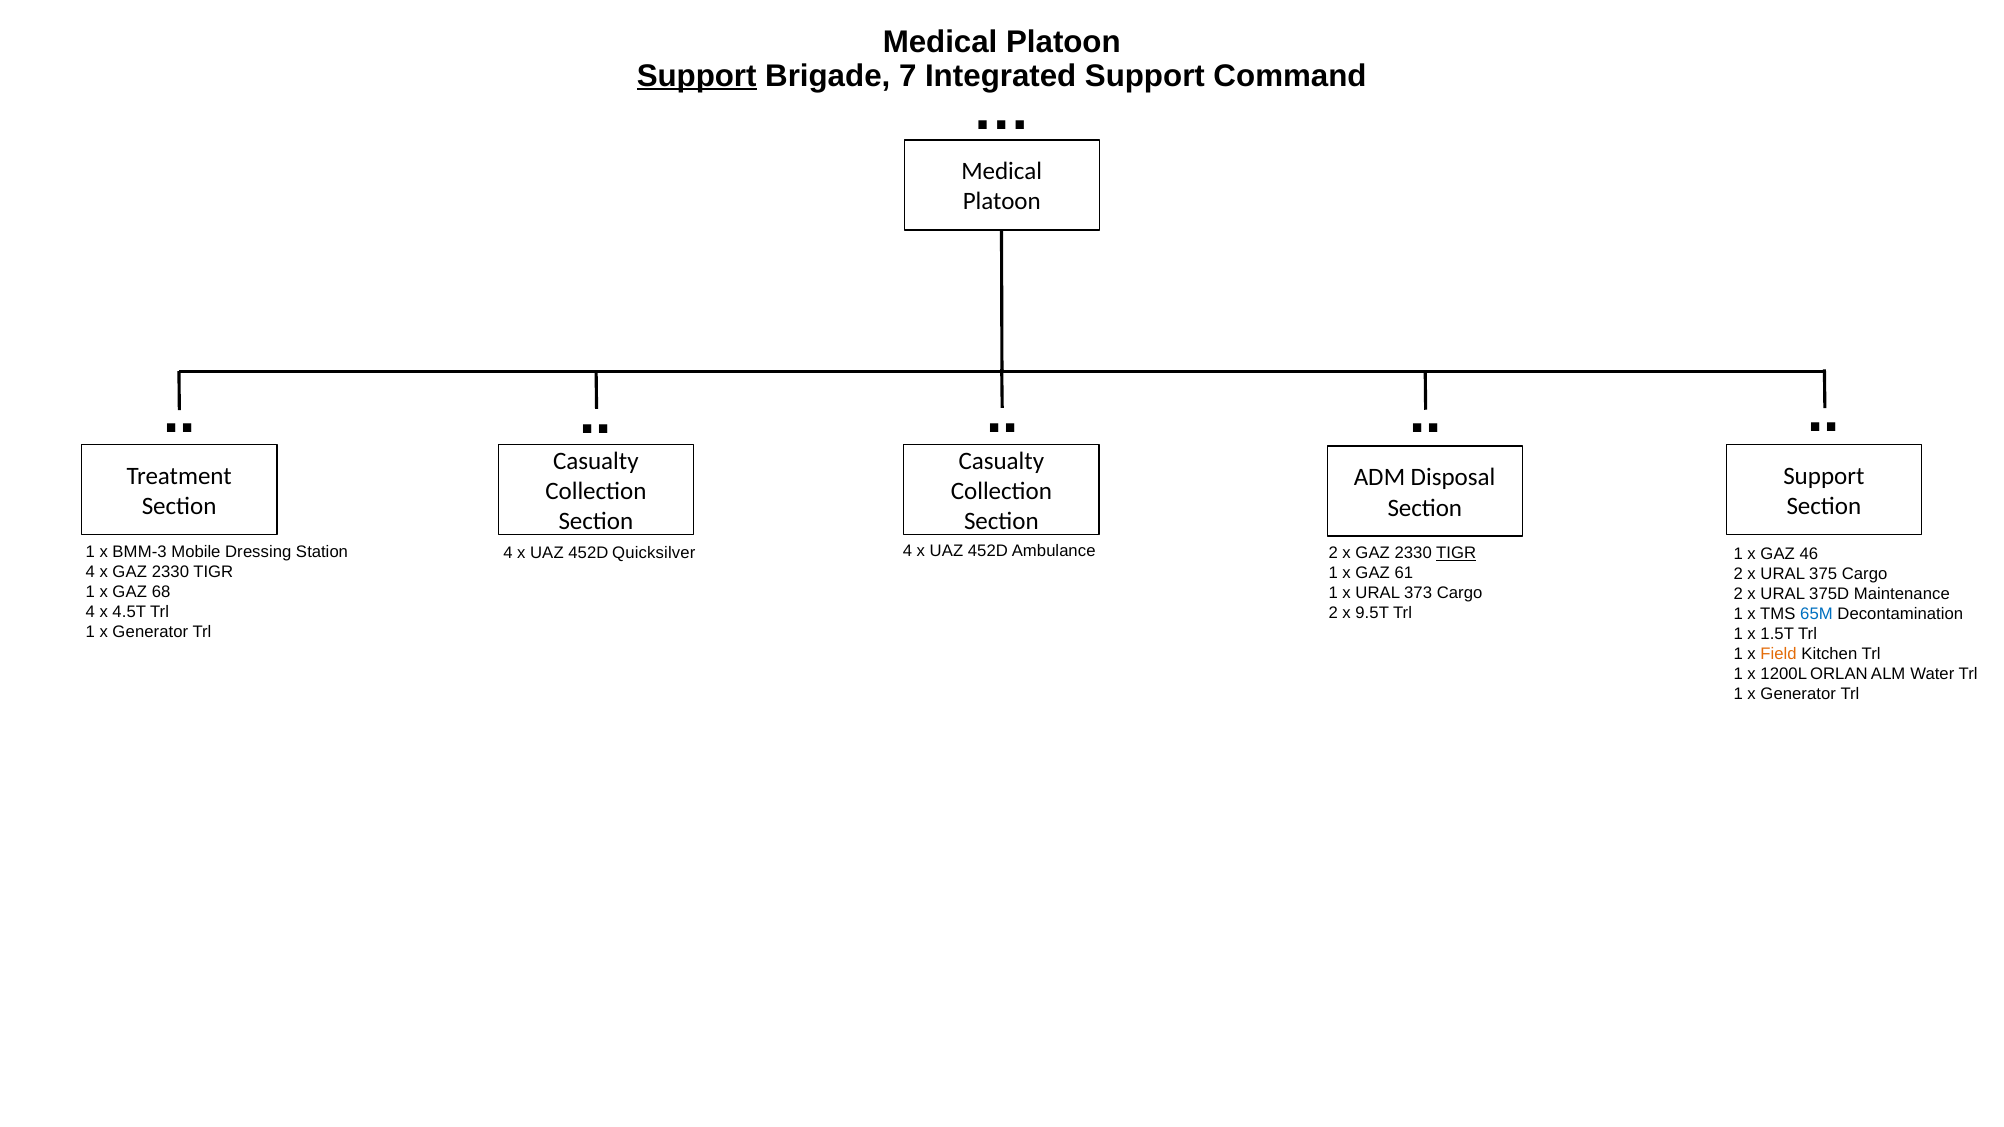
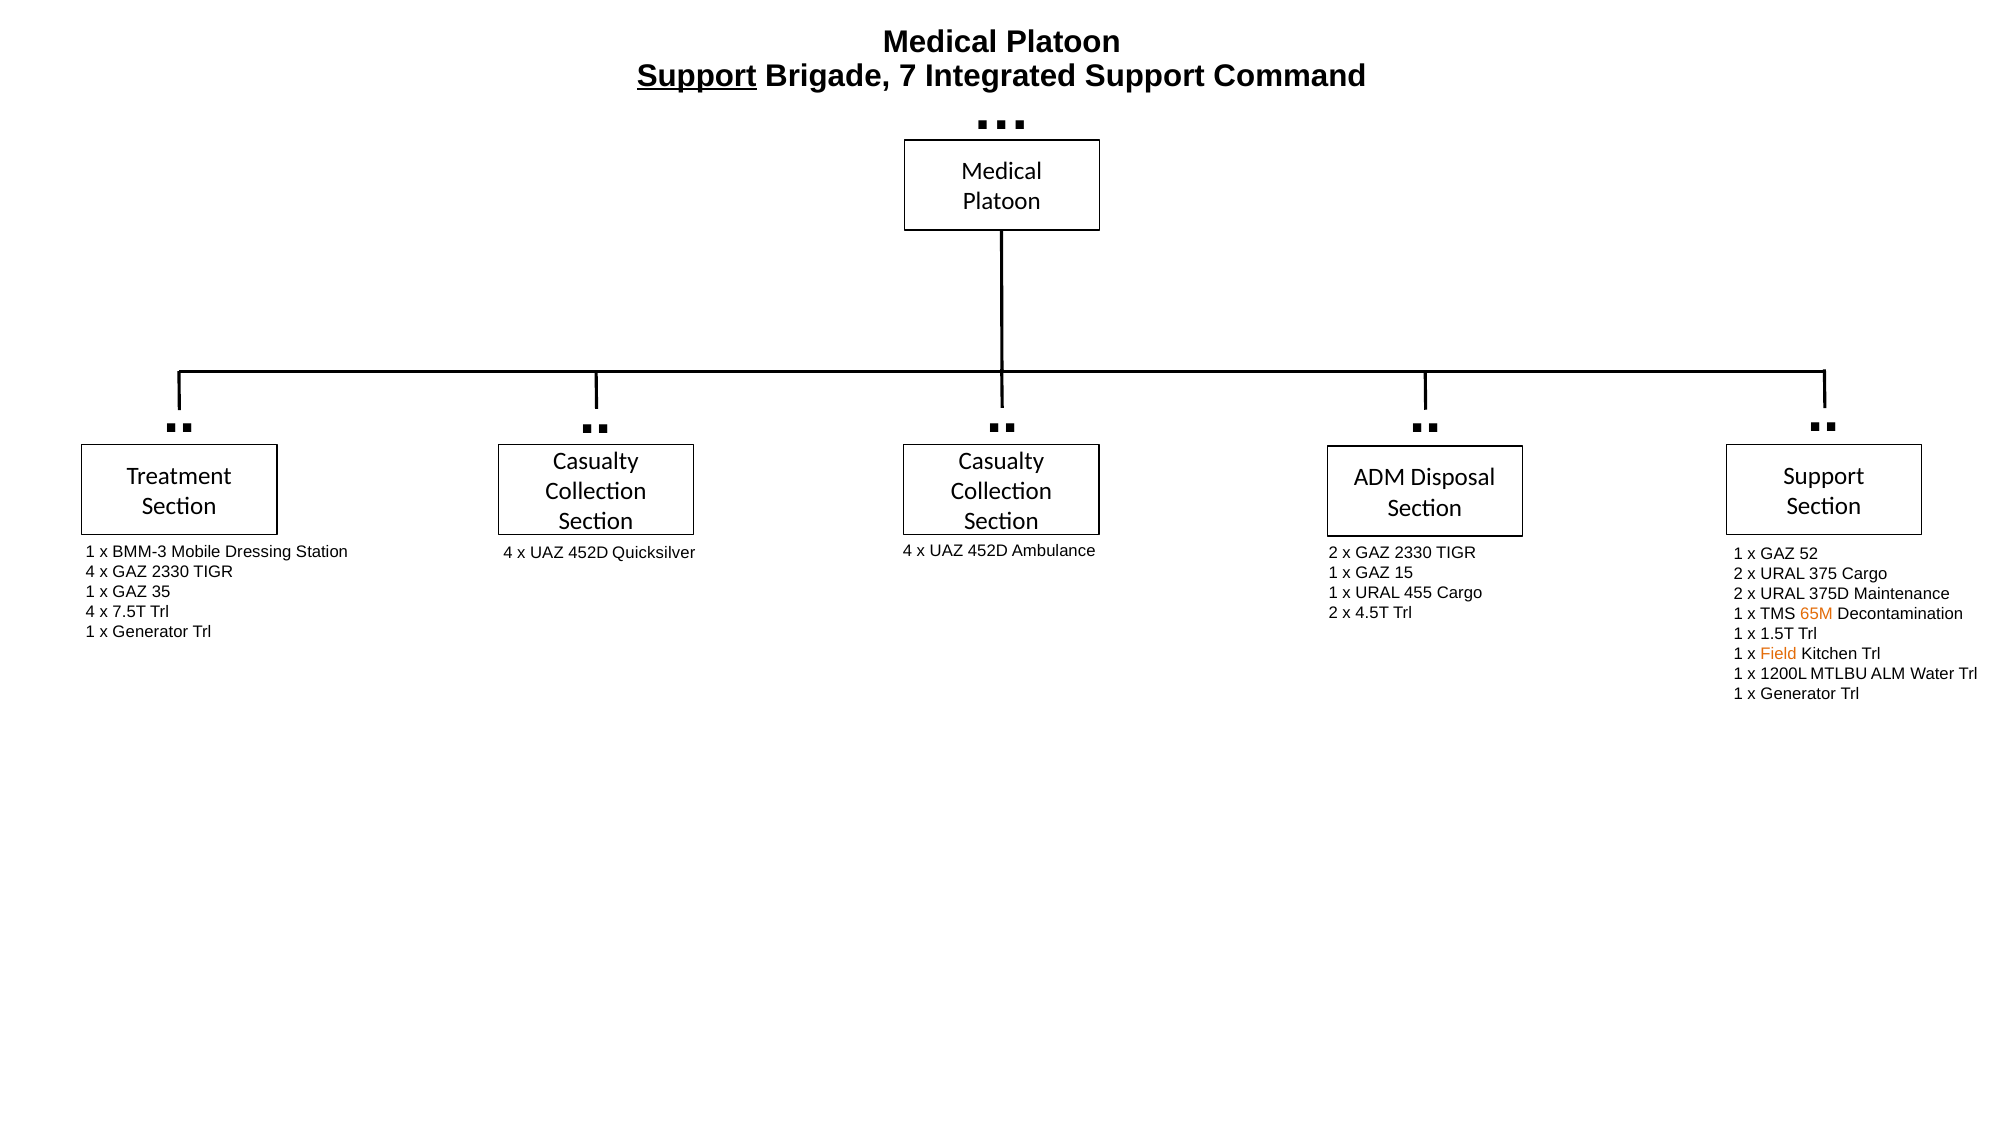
TIGR at (1456, 553) underline: present -> none
46: 46 -> 52
61: 61 -> 15
68: 68 -> 35
373: 373 -> 455
4.5T: 4.5T -> 7.5T
9.5T: 9.5T -> 4.5T
65M colour: blue -> orange
ORLAN: ORLAN -> MTLBU
